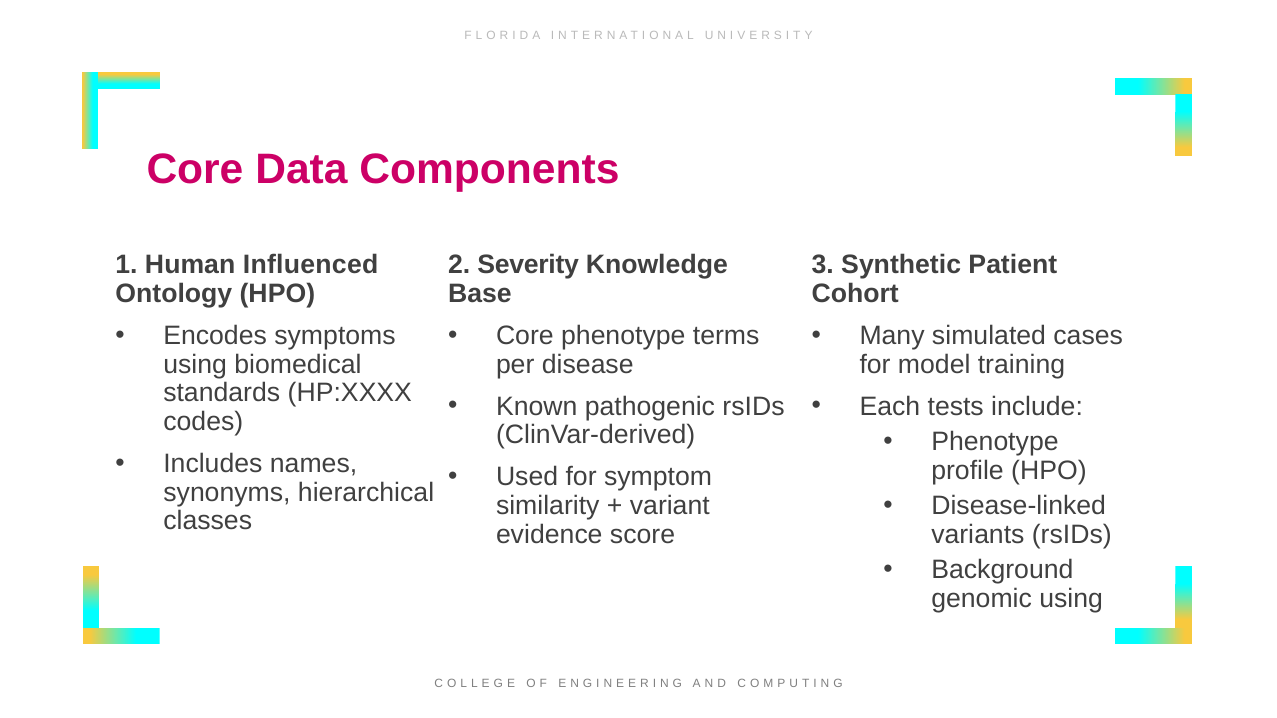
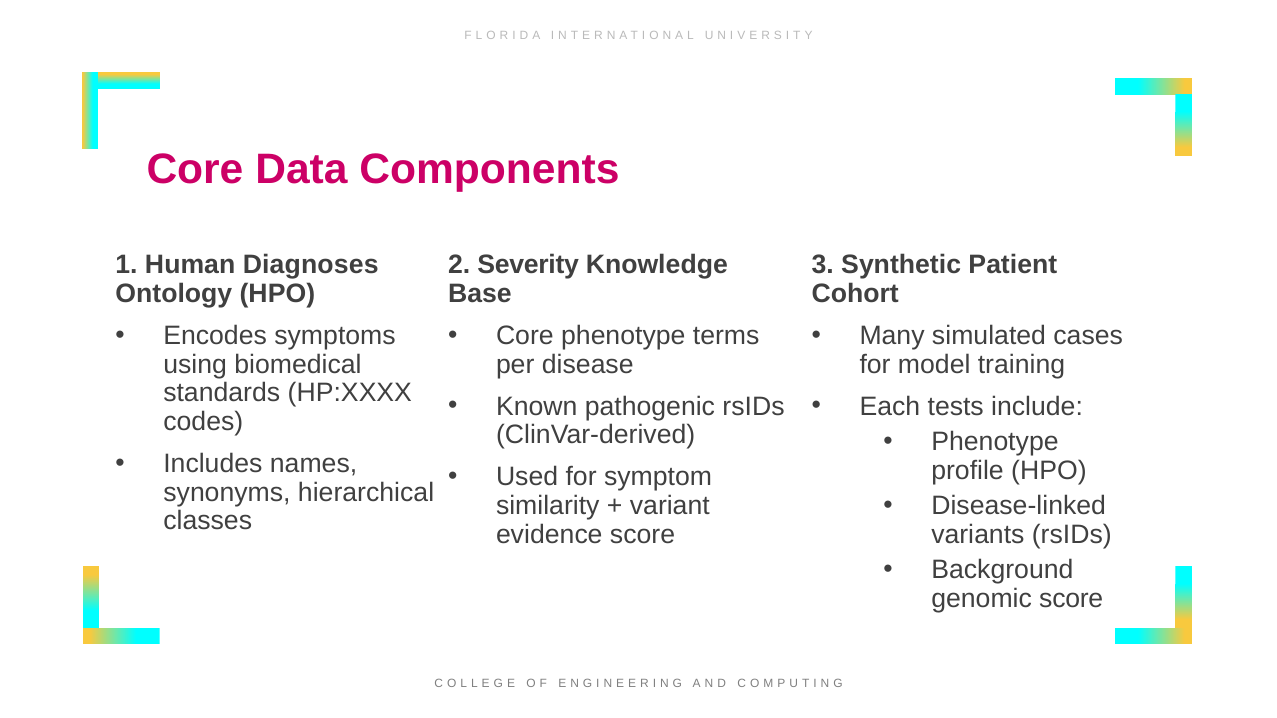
Influenced: Influenced -> Diagnoses
genomic using: using -> score
